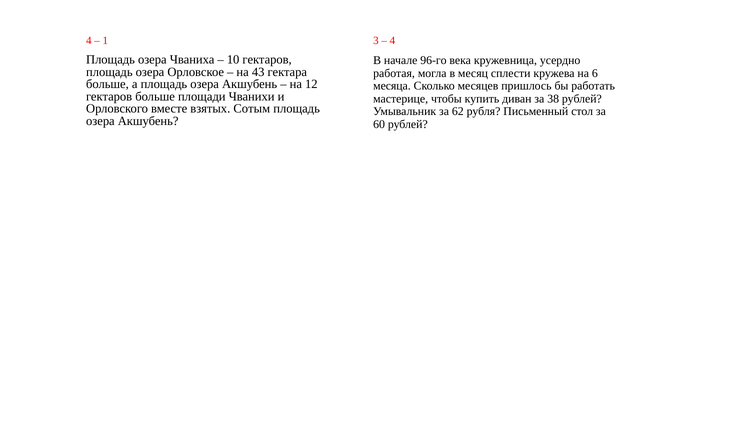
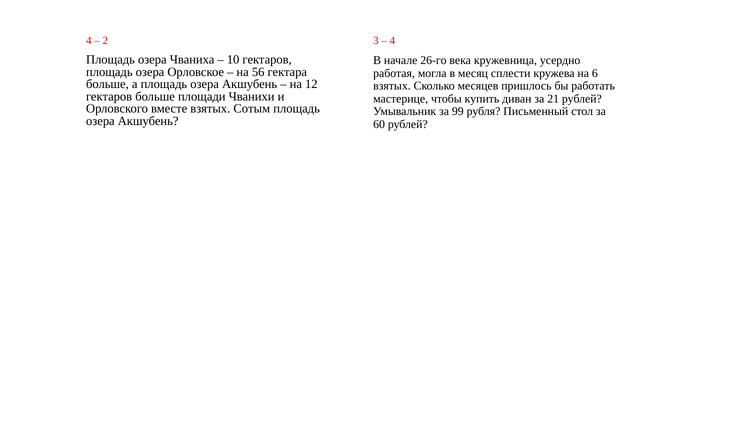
1: 1 -> 2
96-го: 96-го -> 26-го
43: 43 -> 56
месяца at (392, 86): месяца -> взятых
38: 38 -> 21
62: 62 -> 99
